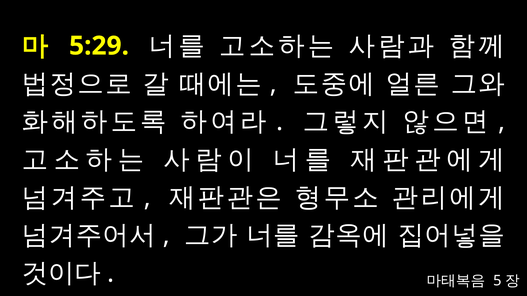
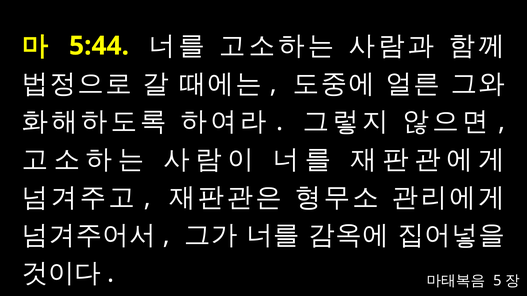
5:29: 5:29 -> 5:44
